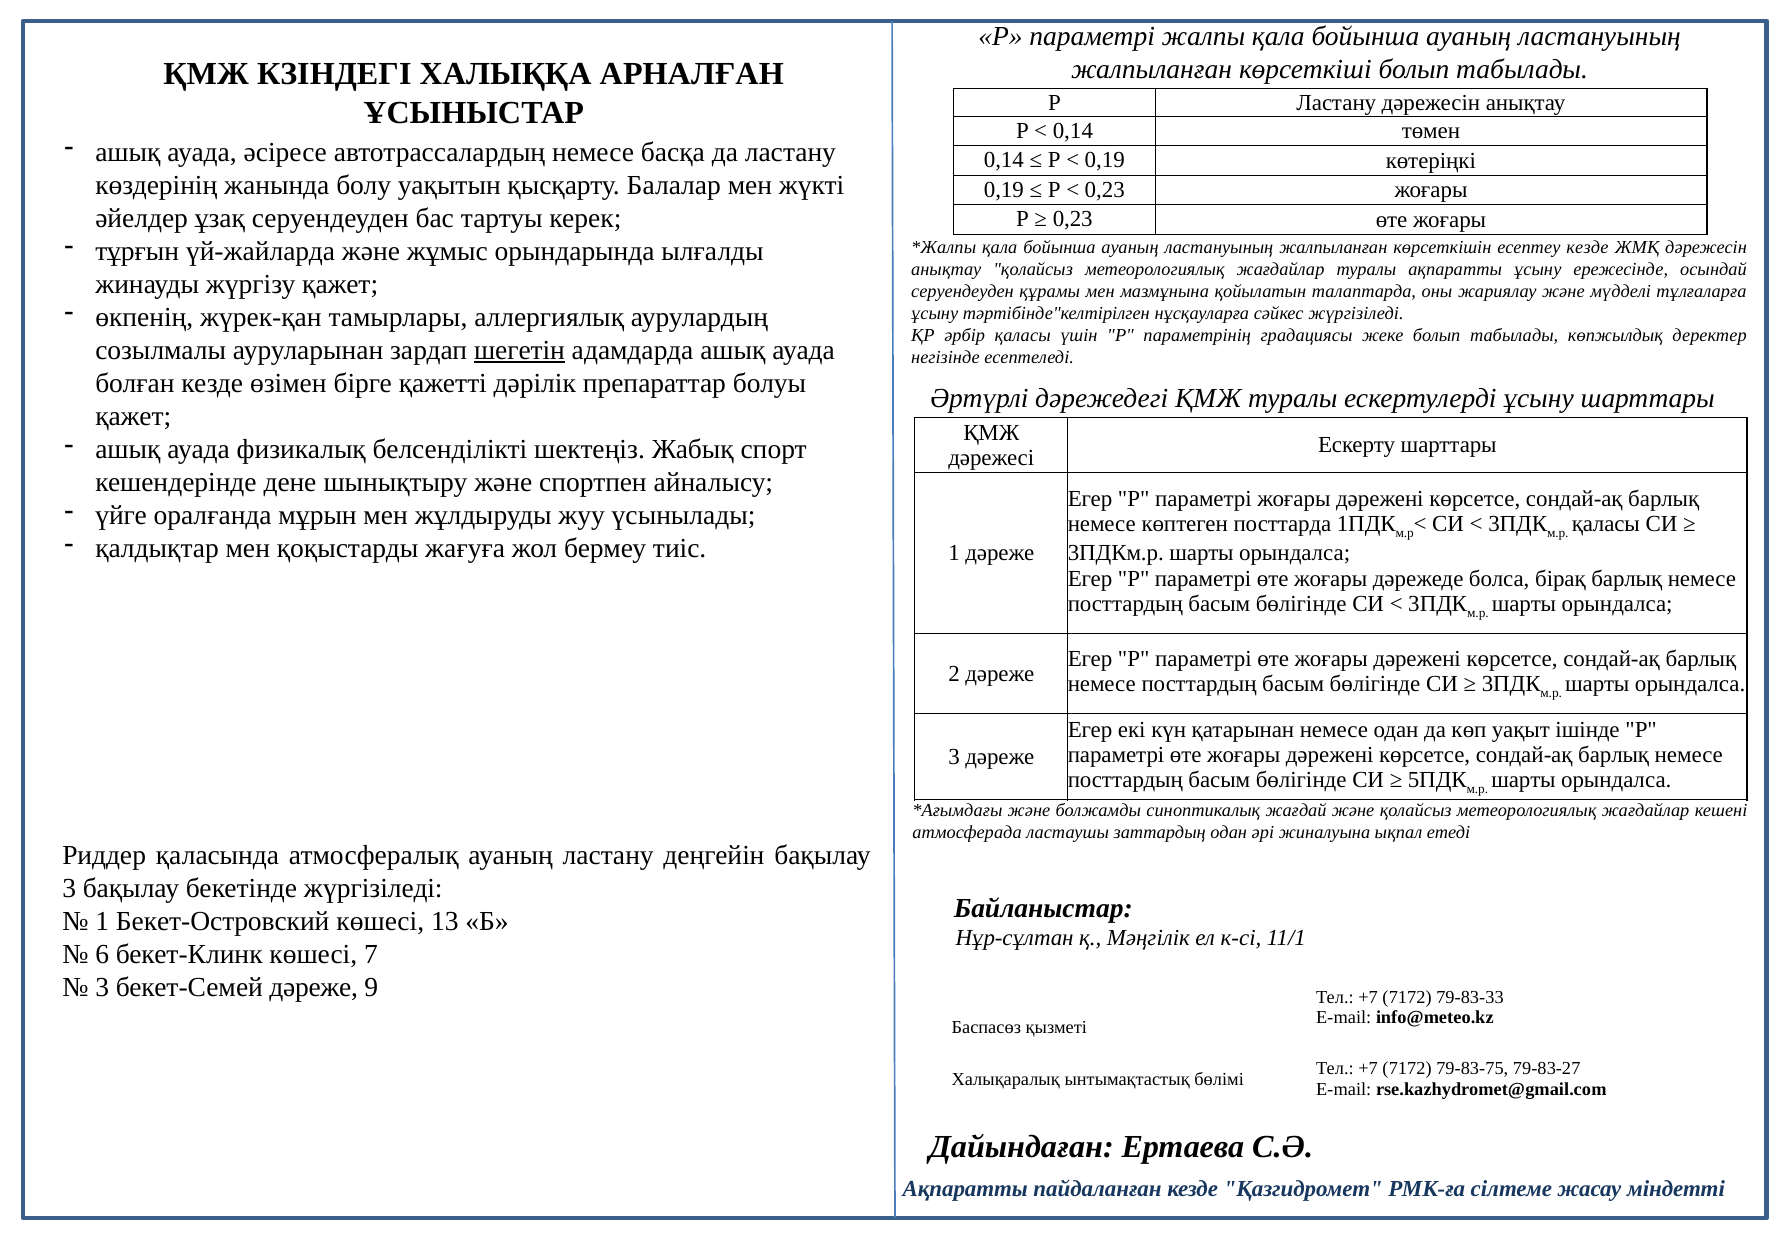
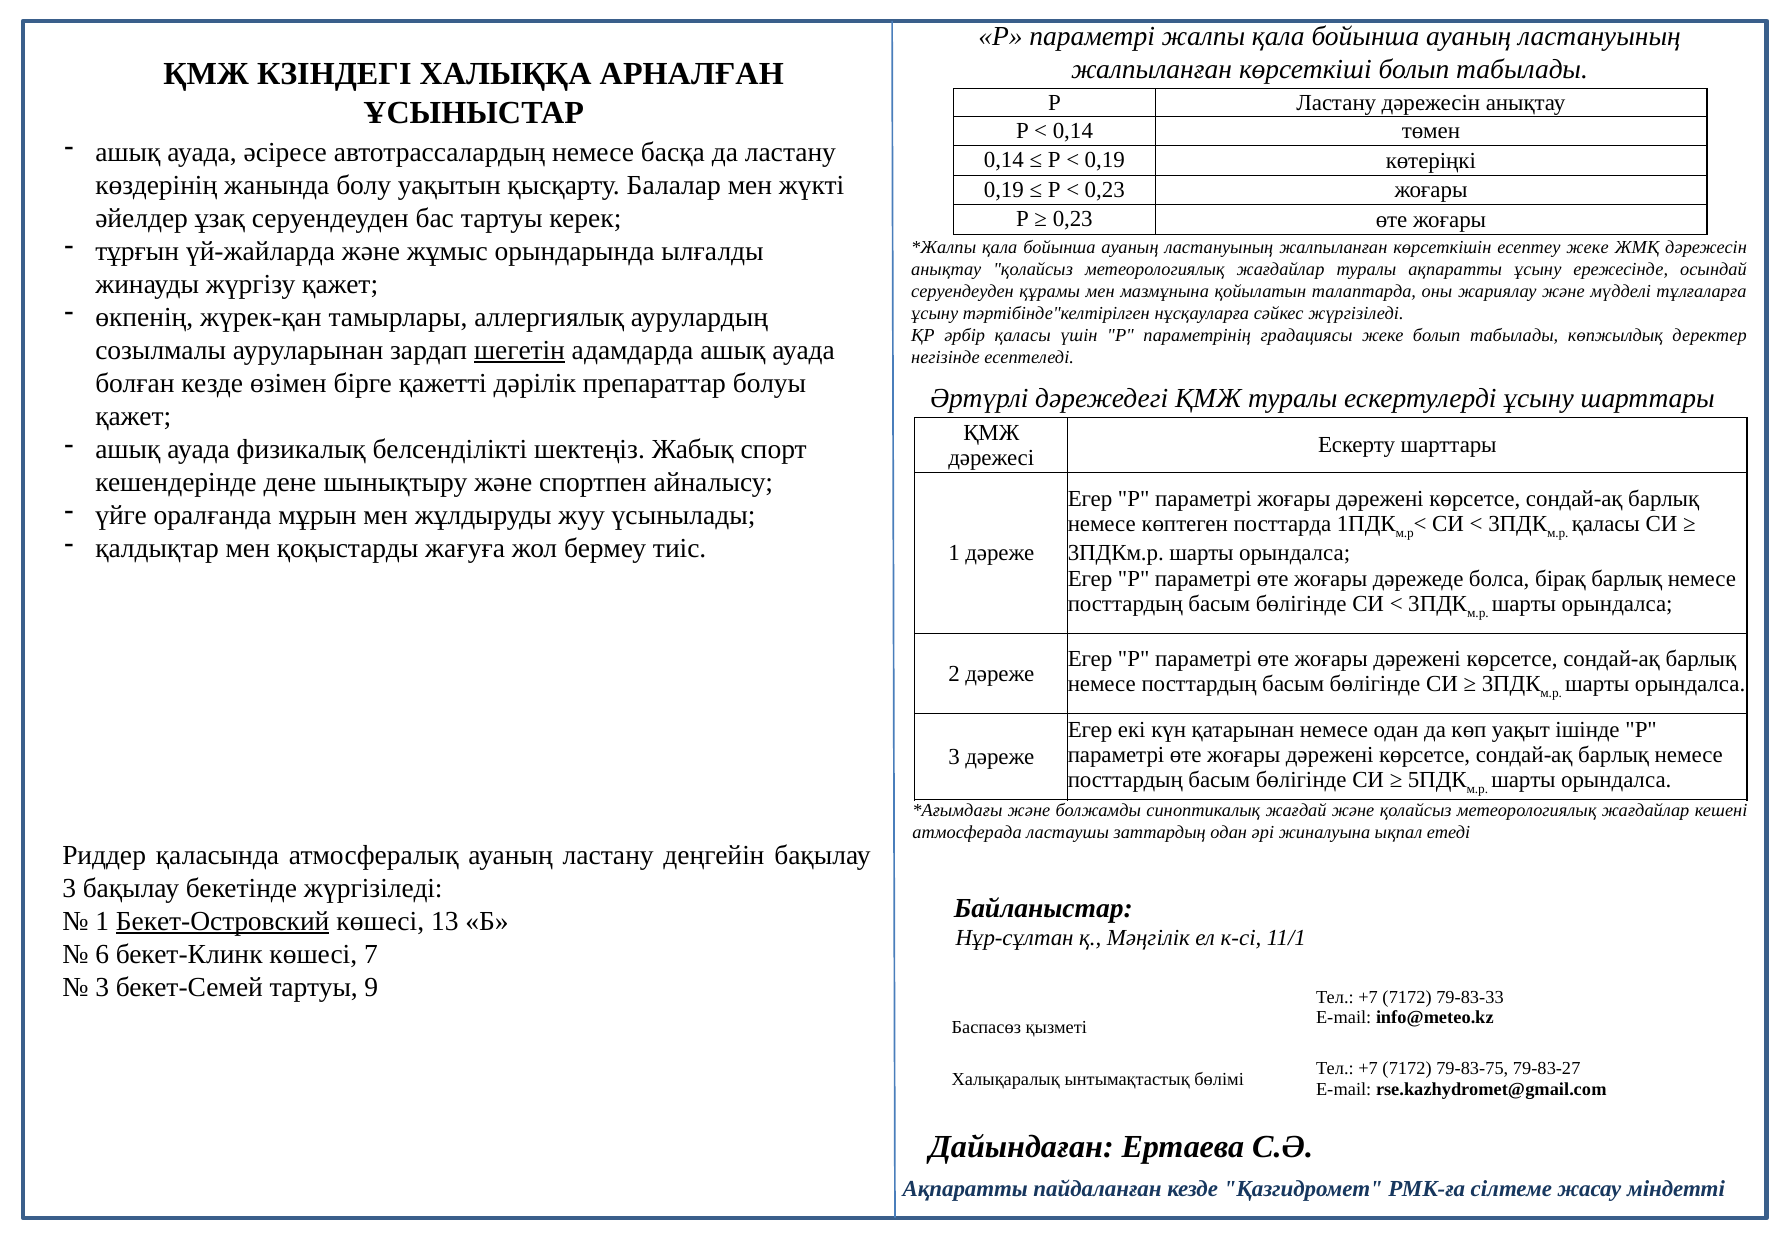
есептеу кезде: кезде -> жеке
Бекет-Островский underline: none -> present
бекет-Семей дәреже: дәреже -> тартуы
